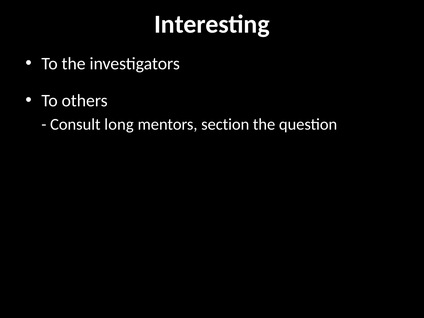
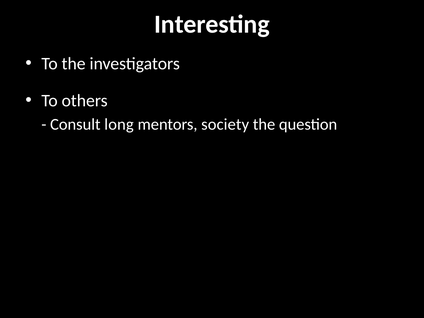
section: section -> society
